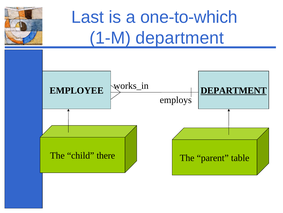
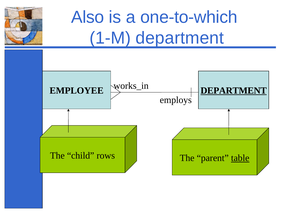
Last: Last -> Also
there: there -> rows
table underline: none -> present
